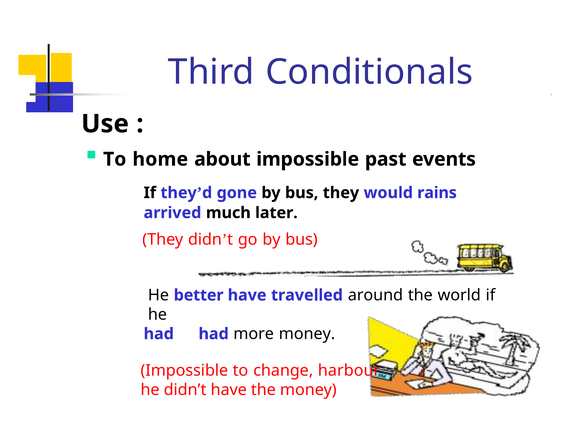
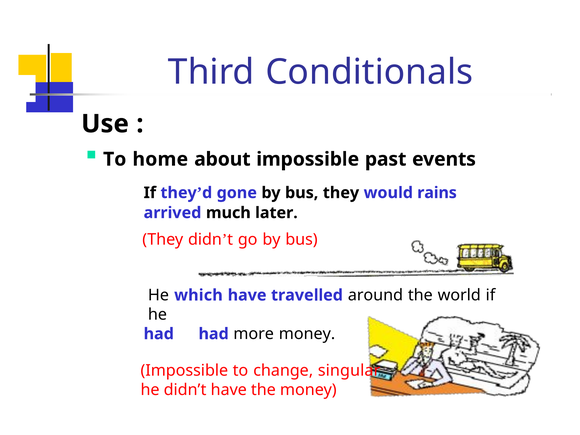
better: better -> which
harbour: harbour -> singular
